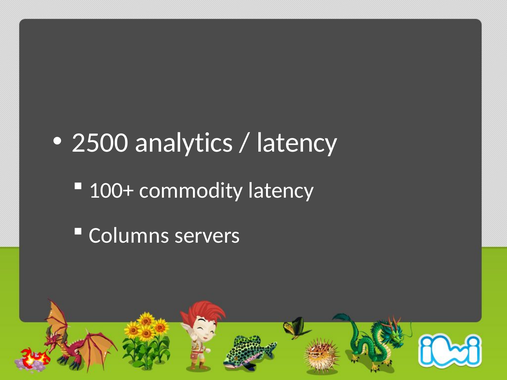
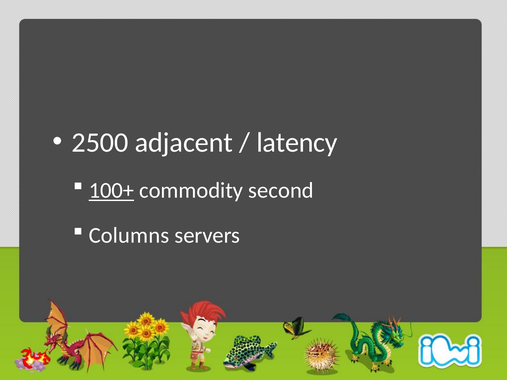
analytics: analytics -> adjacent
100+ underline: none -> present
commodity latency: latency -> second
